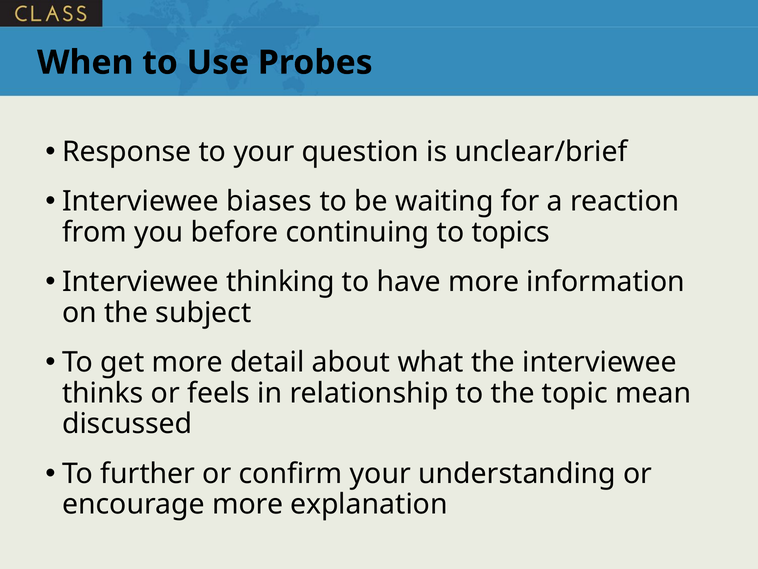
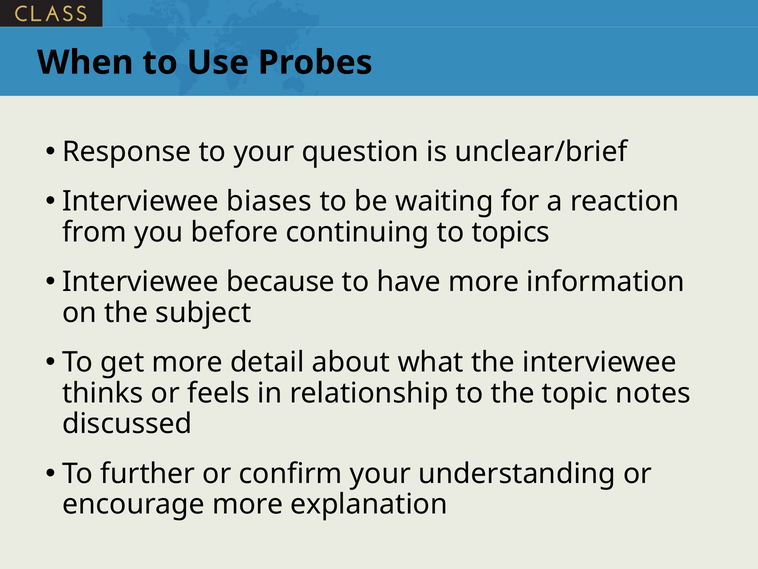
thinking: thinking -> because
mean: mean -> notes
